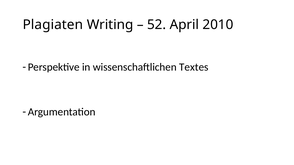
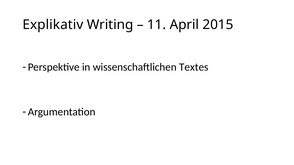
Plagiaten: Plagiaten -> Explikativ
52: 52 -> 11
2010: 2010 -> 2015
